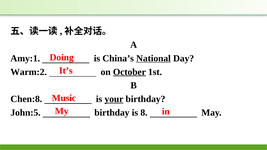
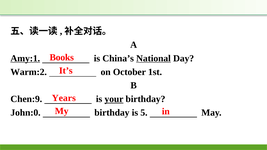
Doing: Doing -> Books
Amy:1 underline: none -> present
October underline: present -> none
Music: Music -> Years
Chen:8: Chen:8 -> Chen:9
John:5: John:5 -> John:0
8: 8 -> 5
